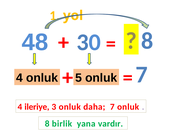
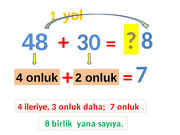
5: 5 -> 2
vardır: vardır -> sayıya
